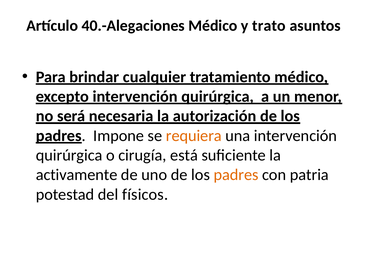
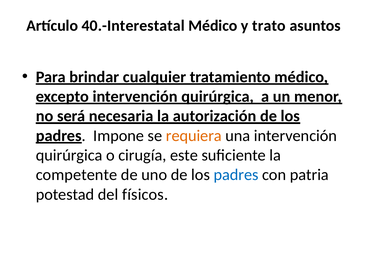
40.-Alegaciones: 40.-Alegaciones -> 40.-Interestatal
está: está -> este
activamente: activamente -> competente
padres at (236, 175) colour: orange -> blue
